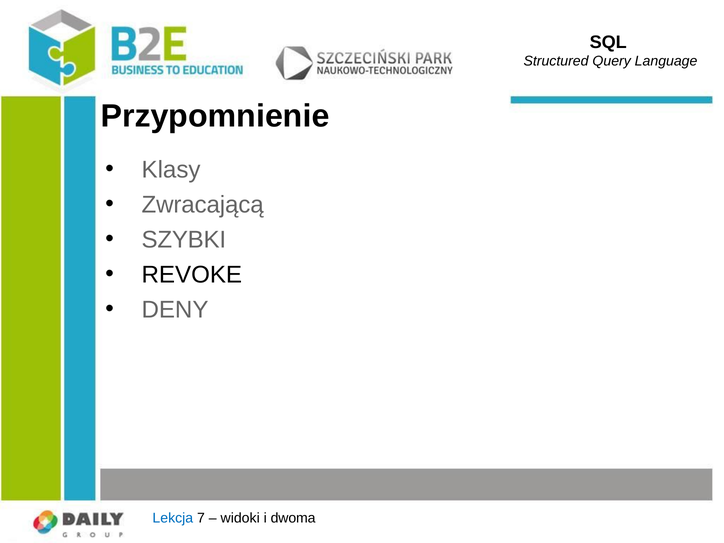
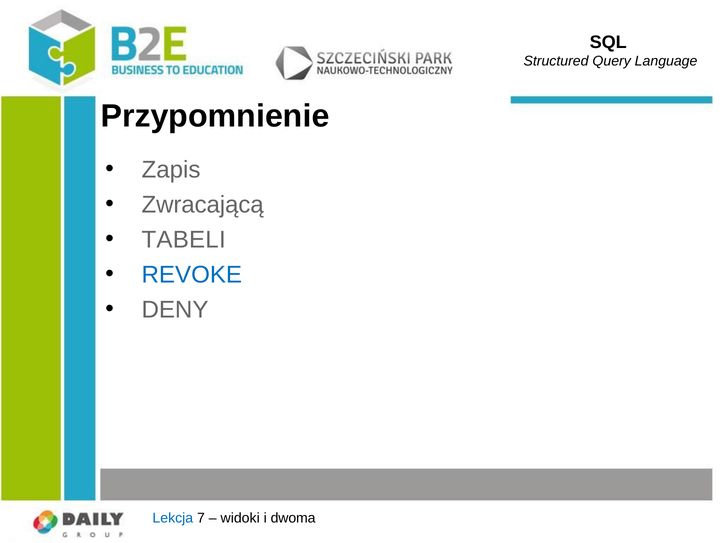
Klasy: Klasy -> Zapis
SZYBKI: SZYBKI -> TABELI
REVOKE colour: black -> blue
